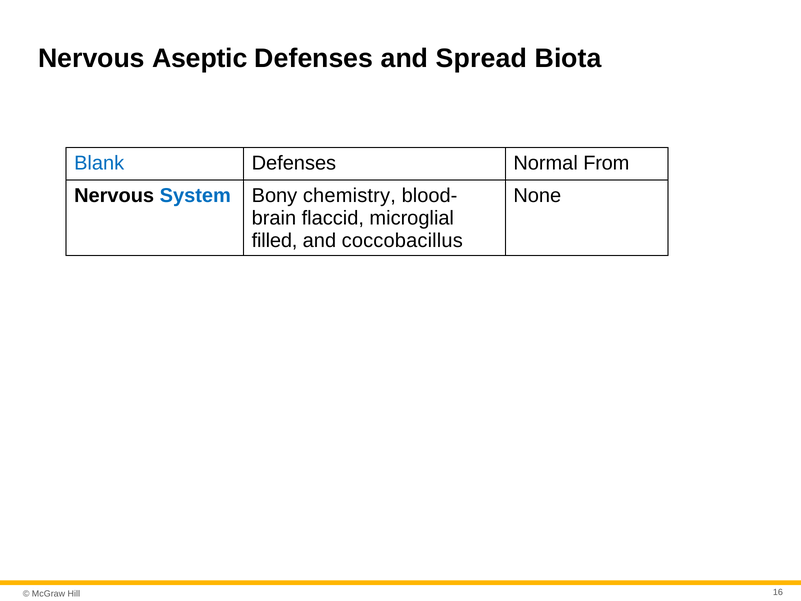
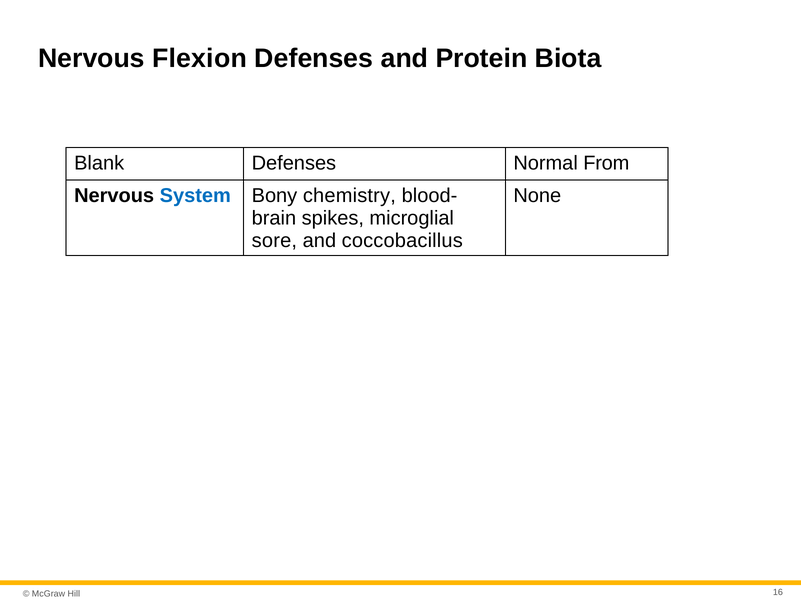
Aseptic: Aseptic -> Flexion
Spread: Spread -> Protein
Blank colour: blue -> black
flaccid: flaccid -> spikes
filled: filled -> sore
